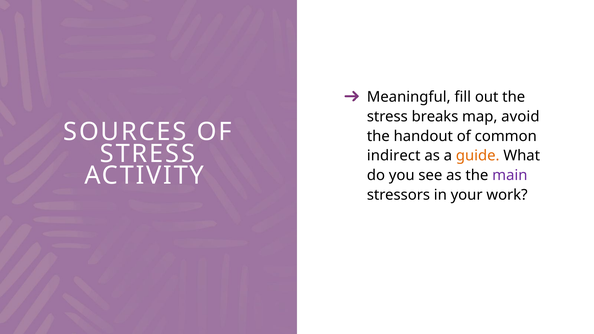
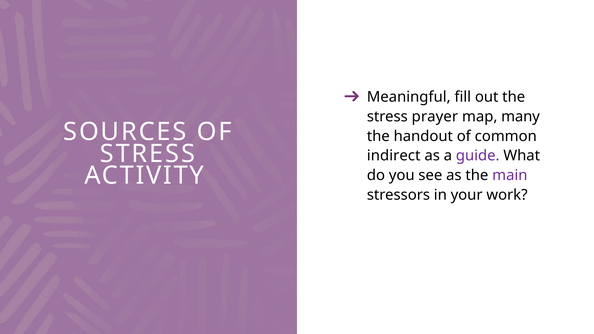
breaks: breaks -> prayer
avoid: avoid -> many
guide colour: orange -> purple
